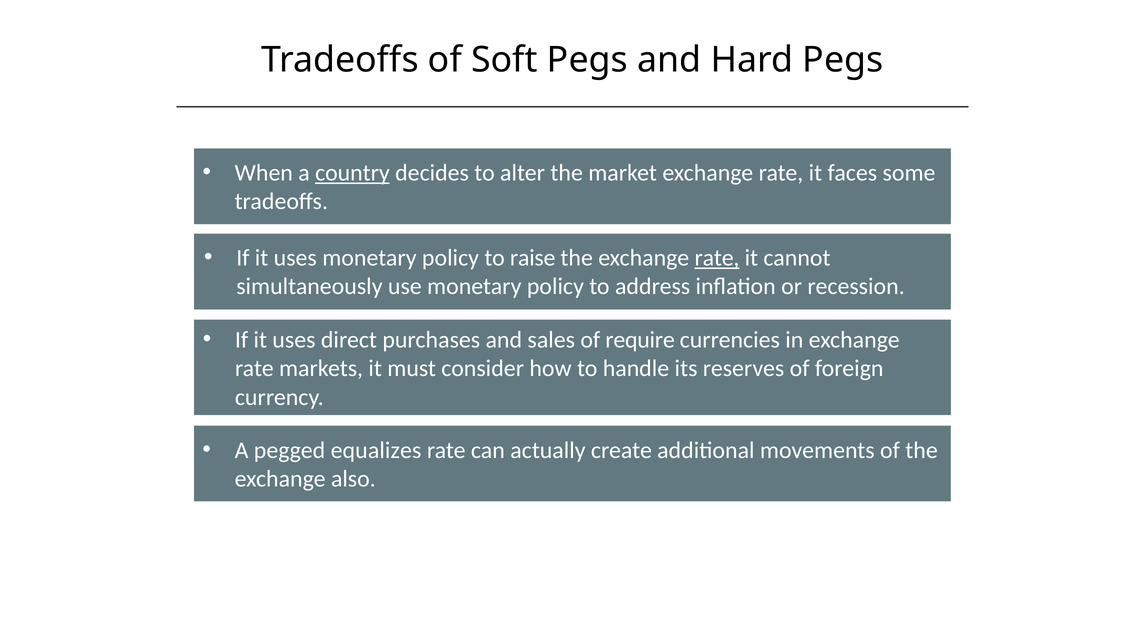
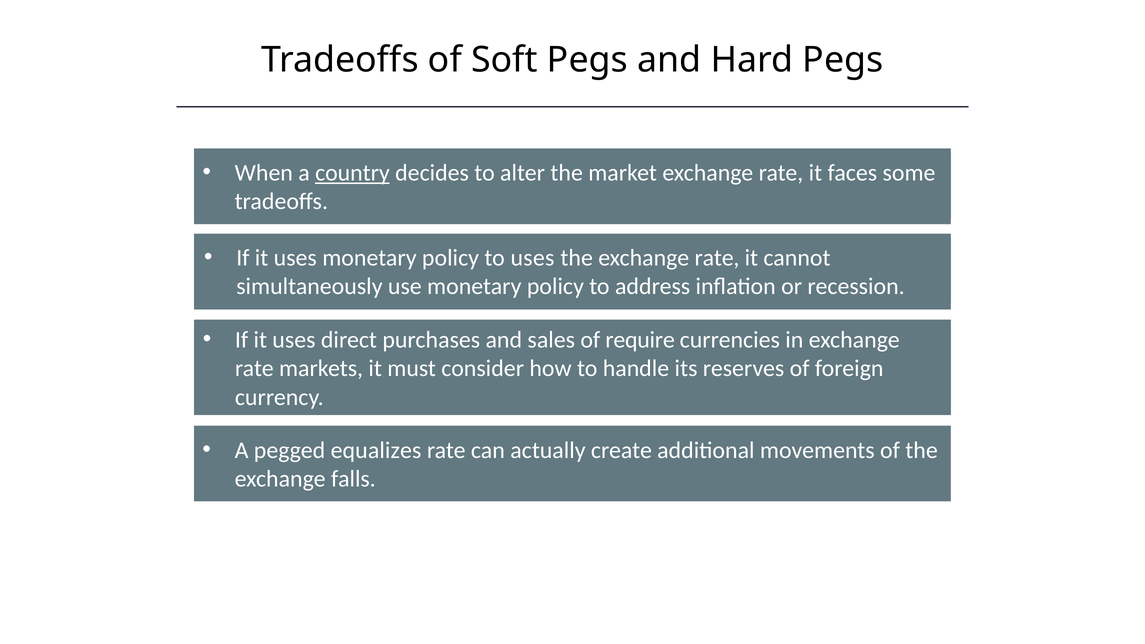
to raise: raise -> uses
rate at (717, 258) underline: present -> none
also: also -> falls
